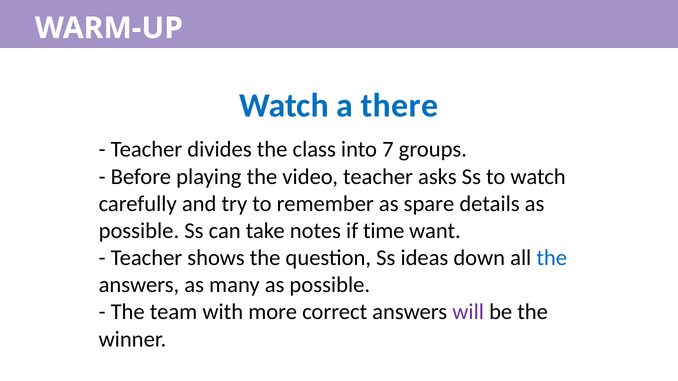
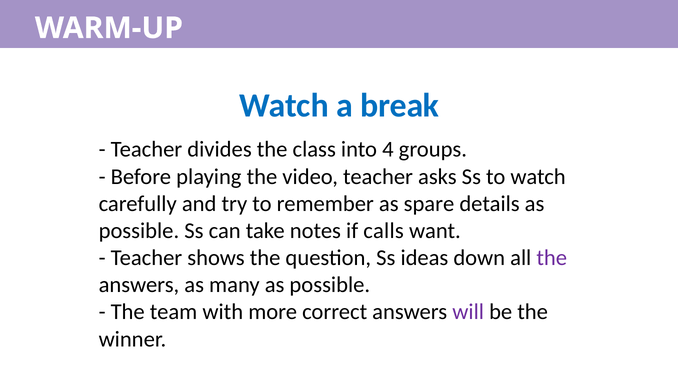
there: there -> break
7: 7 -> 4
time: time -> calls
the at (552, 258) colour: blue -> purple
